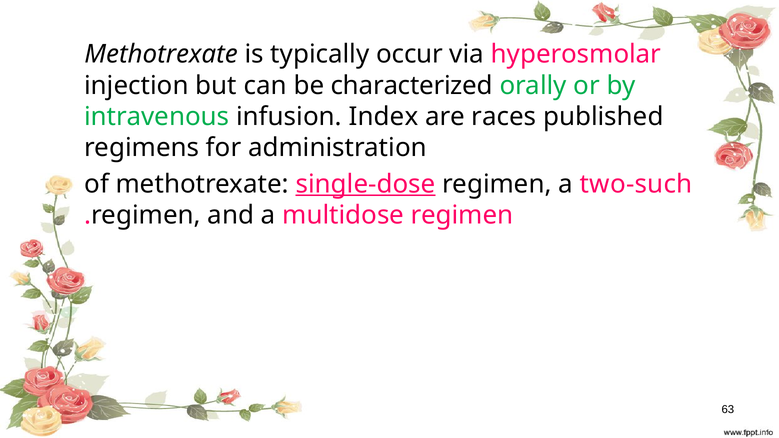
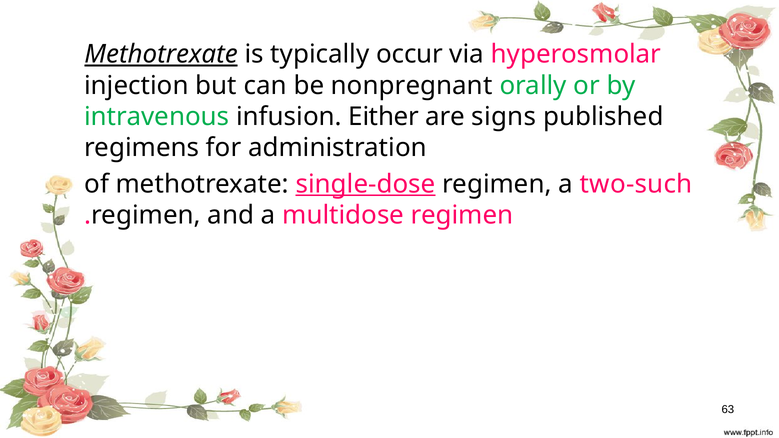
Methotrexate at (161, 54) underline: none -> present
characterized: characterized -> nonpregnant
Index: Index -> Either
races: races -> signs
